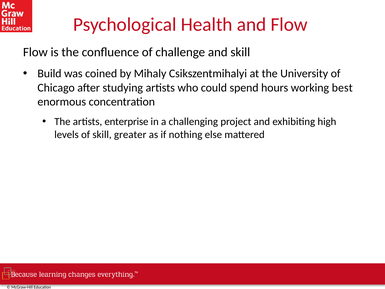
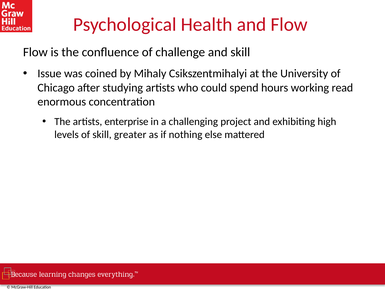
Build: Build -> Issue
best: best -> read
